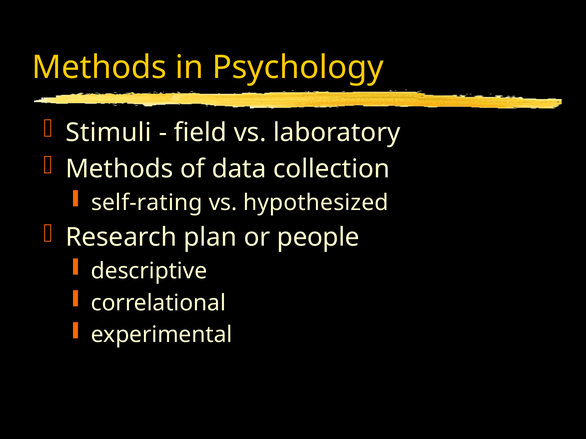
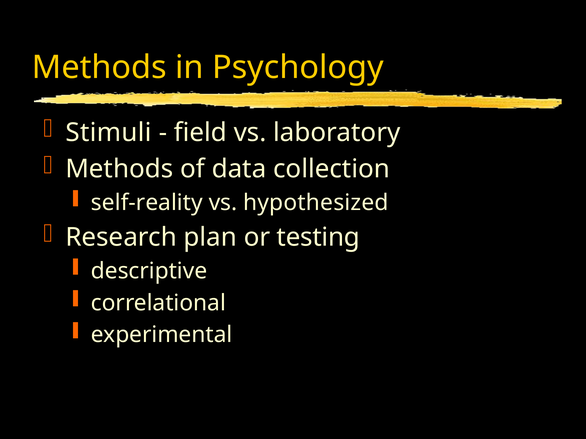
self-rating: self-rating -> self-reality
people: people -> testing
